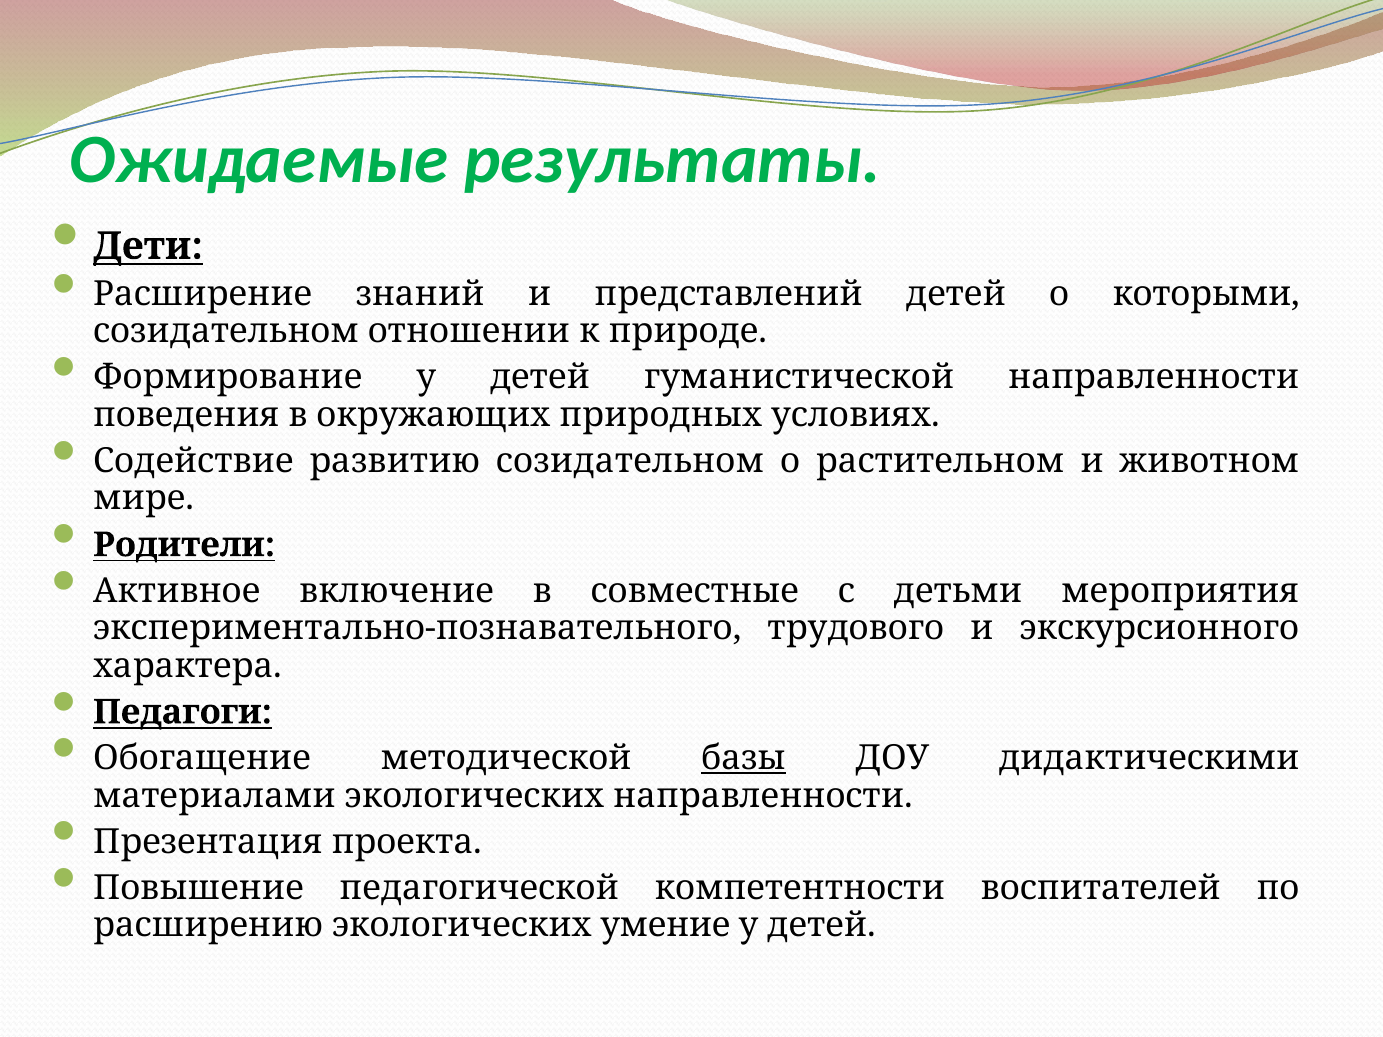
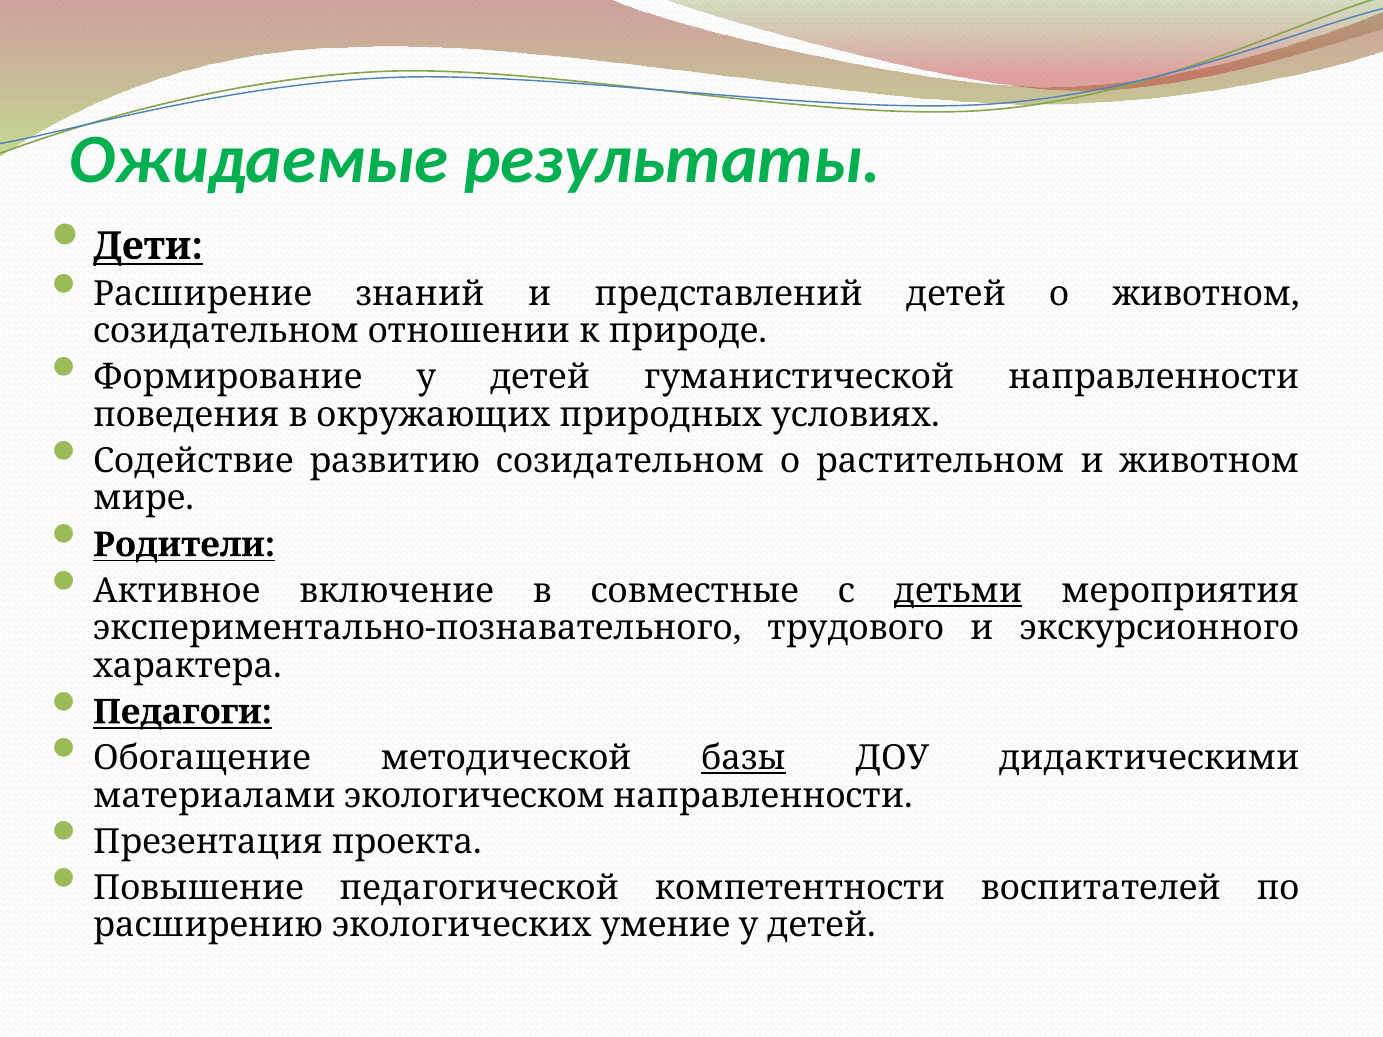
о которыми: которыми -> животном
детьми underline: none -> present
материалами экологических: экологических -> экологическом
